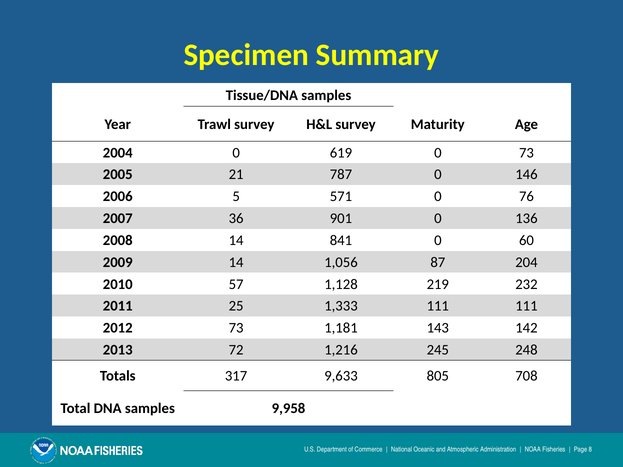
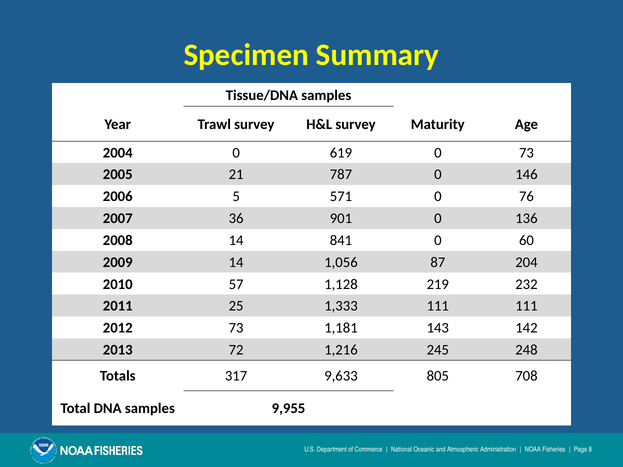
9,958: 9,958 -> 9,955
